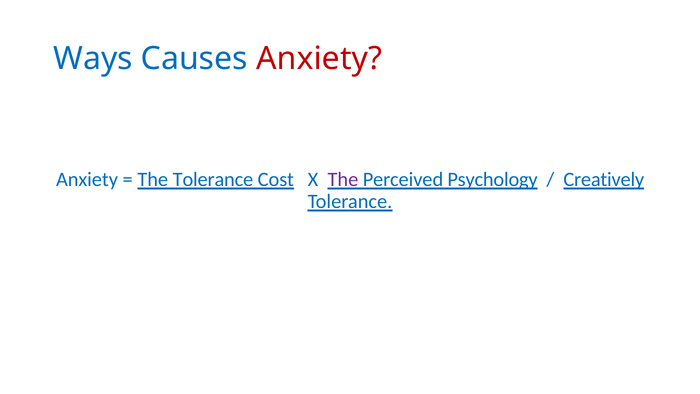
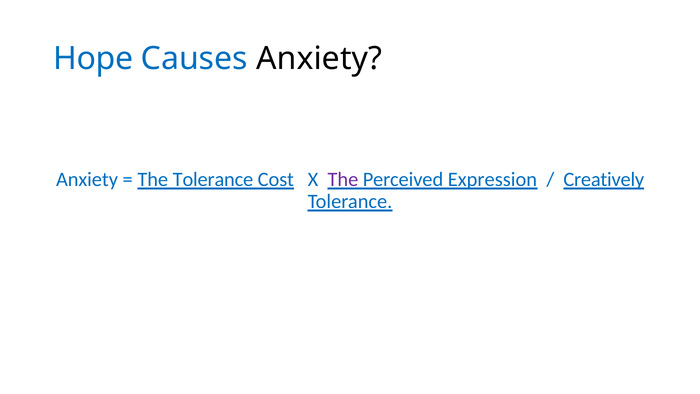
Ways: Ways -> Hope
Anxiety at (319, 59) colour: red -> black
Psychology: Psychology -> Expression
